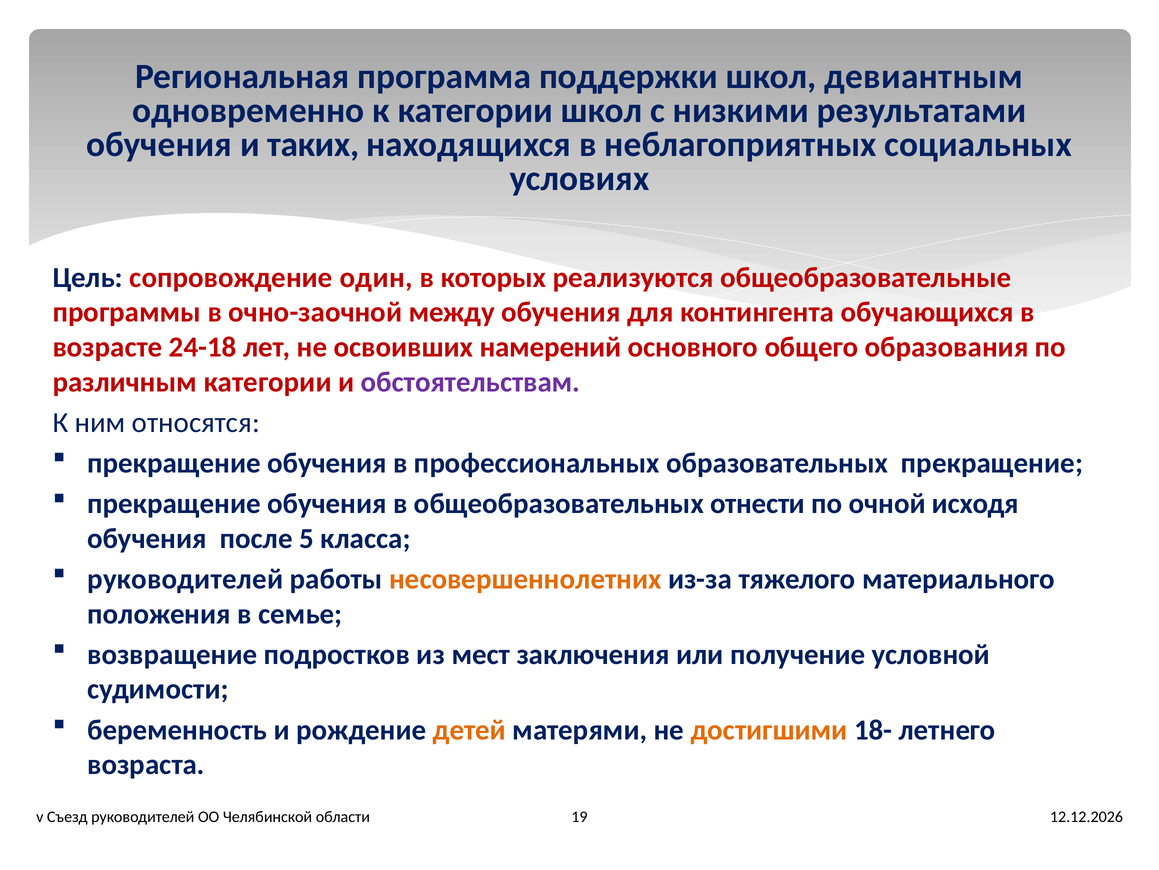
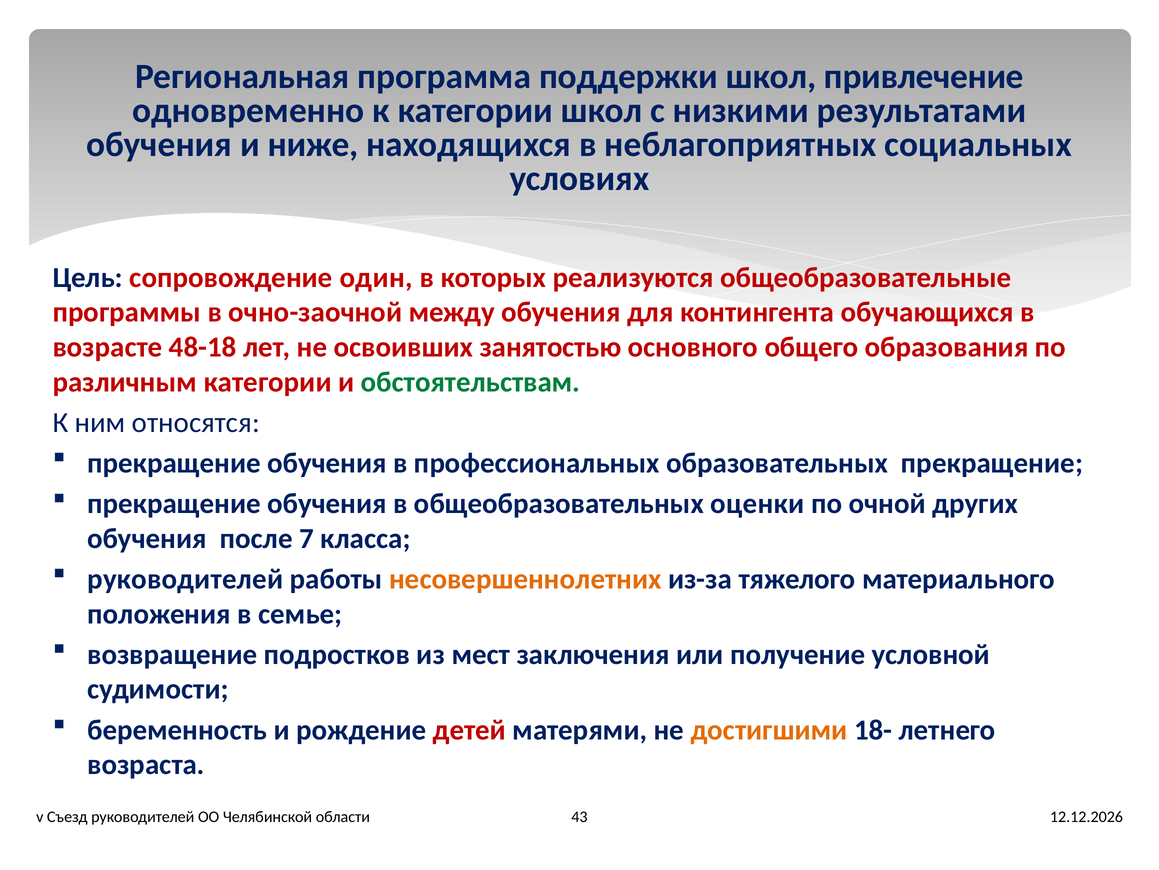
девиантным: девиантным -> привлечение
таких: таких -> ниже
24-18: 24-18 -> 48-18
намерений: намерений -> занятостью
обстоятельствам colour: purple -> green
отнести: отнести -> оценки
исходя: исходя -> других
5: 5 -> 7
детей colour: orange -> red
19: 19 -> 43
